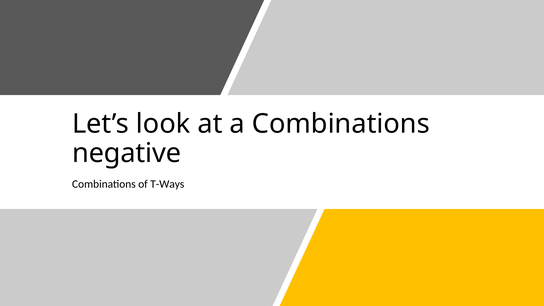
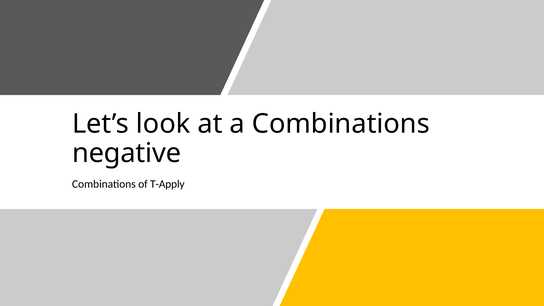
T-Ways: T-Ways -> T-Apply
